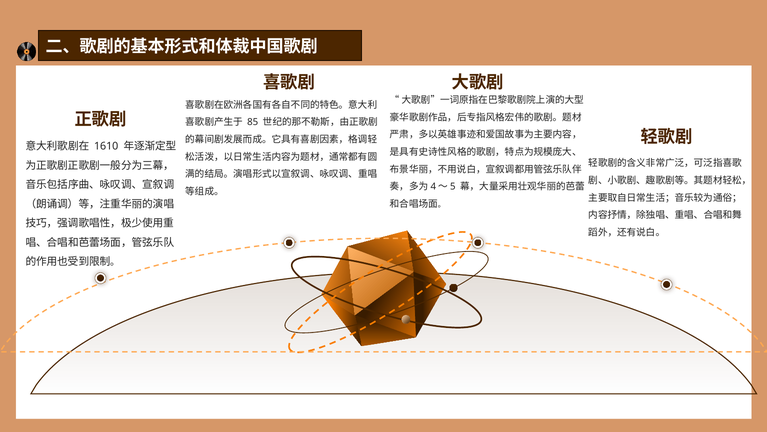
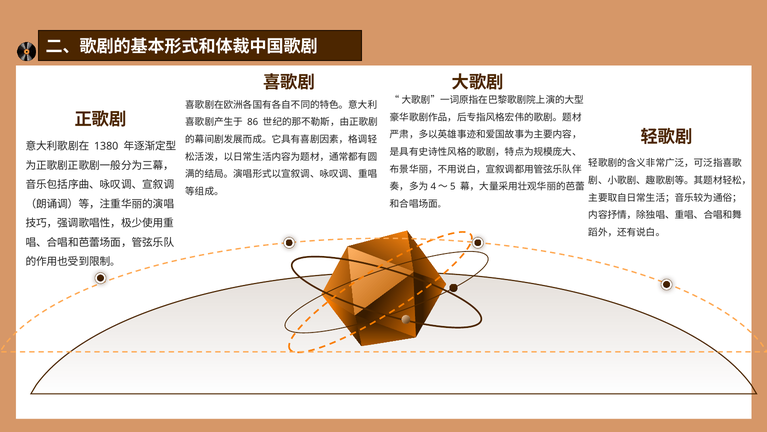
85: 85 -> 86
1610: 1610 -> 1380
